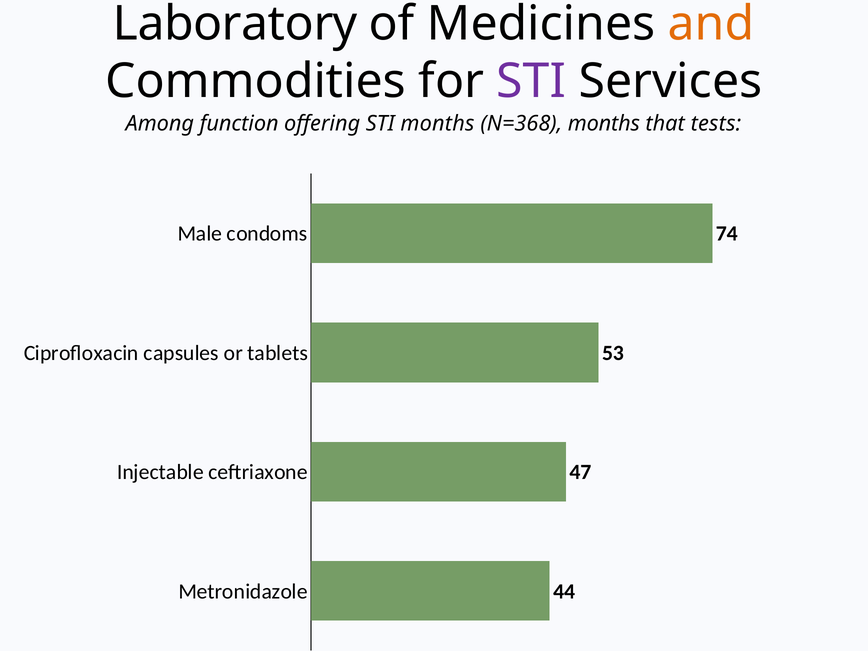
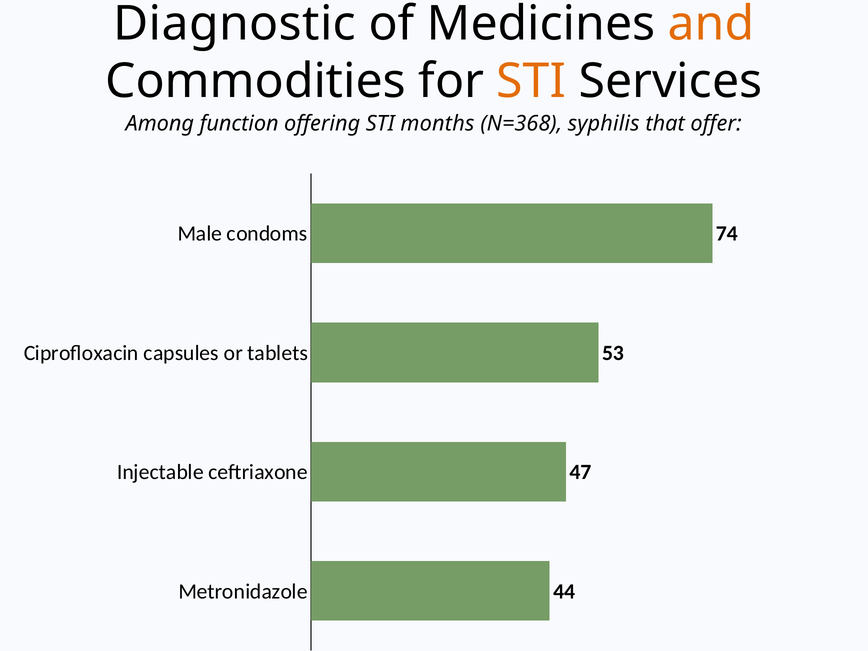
Laboratory: Laboratory -> Diagnostic
STI at (531, 82) colour: purple -> orange
N=368 months: months -> syphilis
tests: tests -> offer
